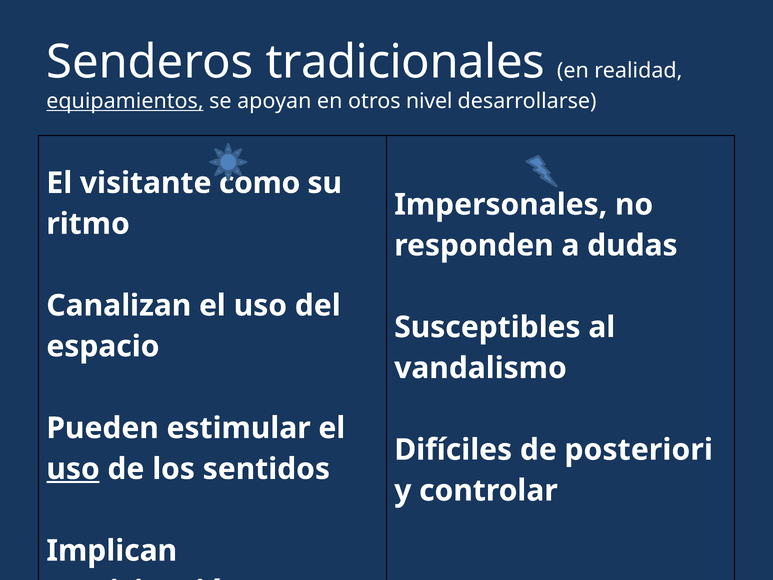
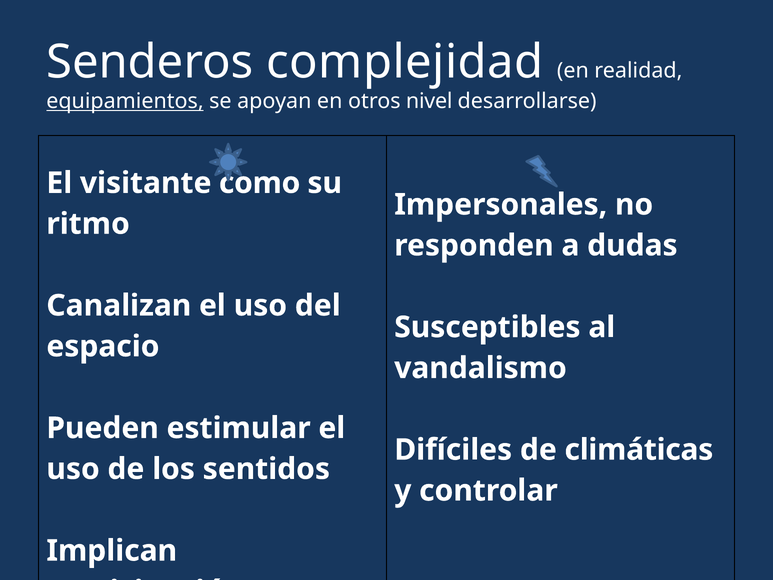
tradicionales: tradicionales -> complejidad
posteriori: posteriori -> climáticas
uso at (73, 469) underline: present -> none
